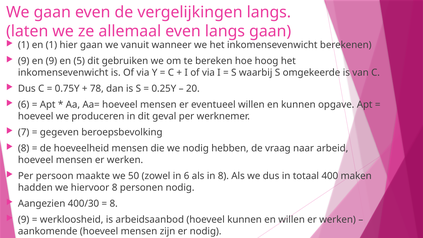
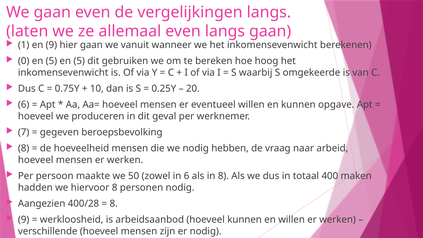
en 1: 1 -> 9
9 at (24, 61): 9 -> 0
9 at (51, 61): 9 -> 5
78: 78 -> 10
400/30: 400/30 -> 400/28
aankomende: aankomende -> verschillende
